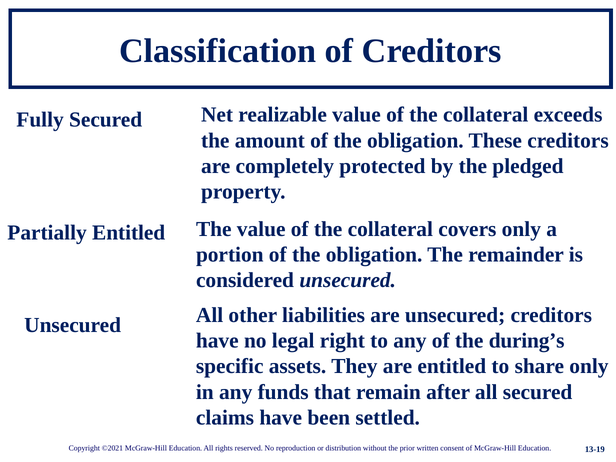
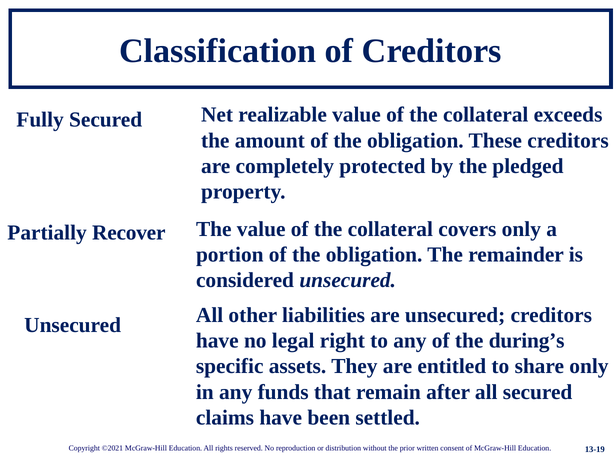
Partially Entitled: Entitled -> Recover
